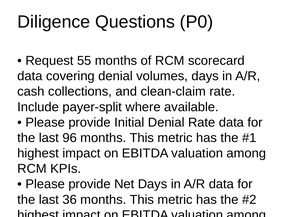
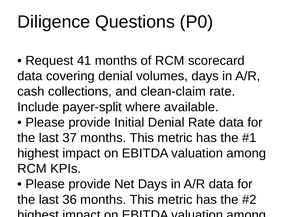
55: 55 -> 41
96: 96 -> 37
